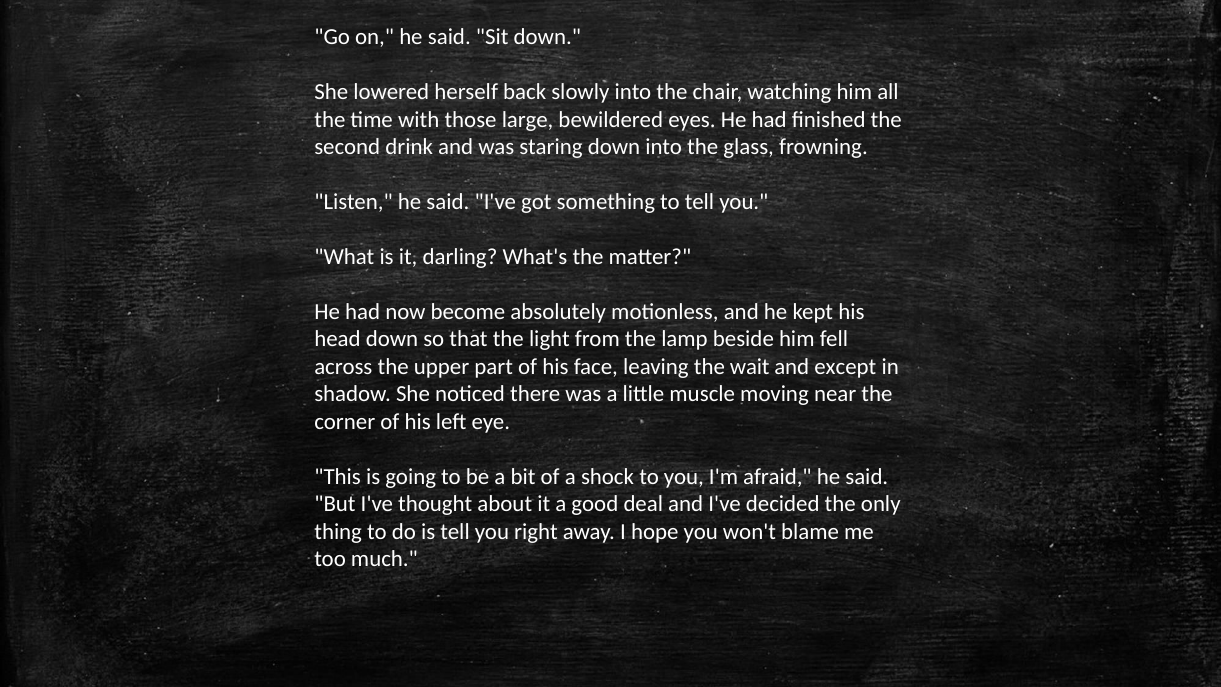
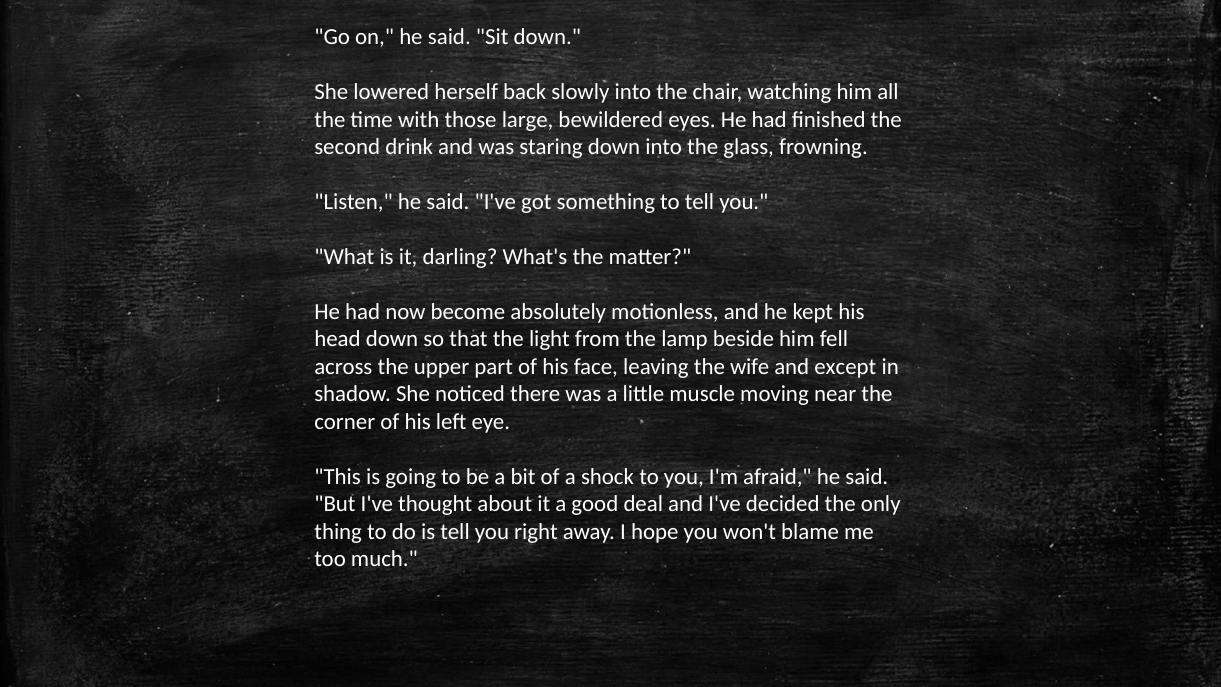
wait: wait -> wife
